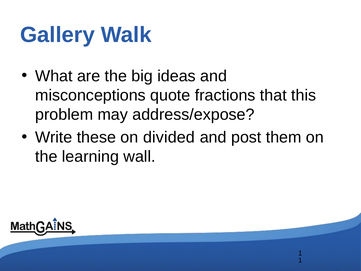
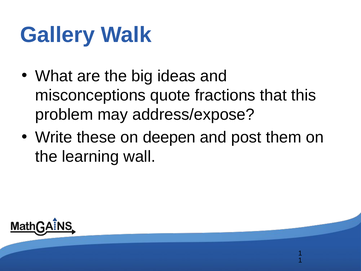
divided: divided -> deepen
